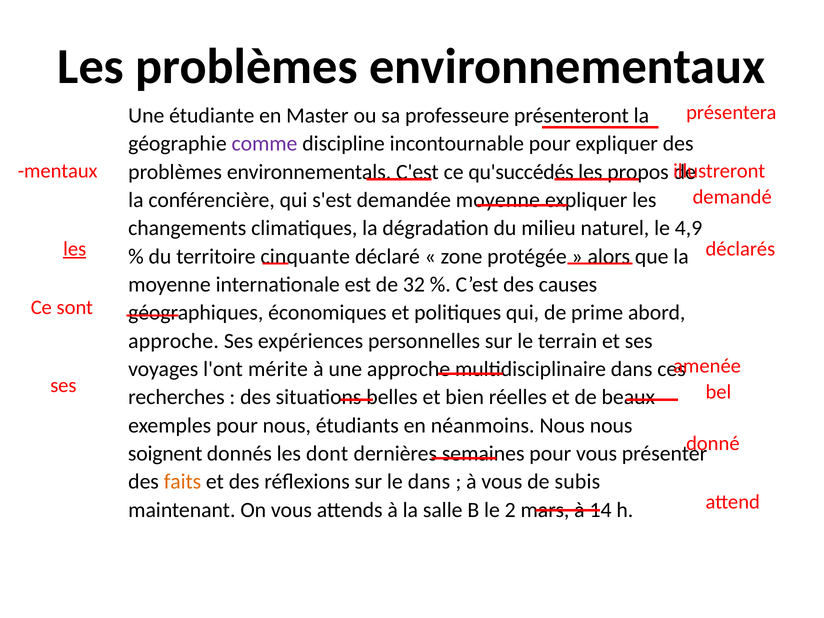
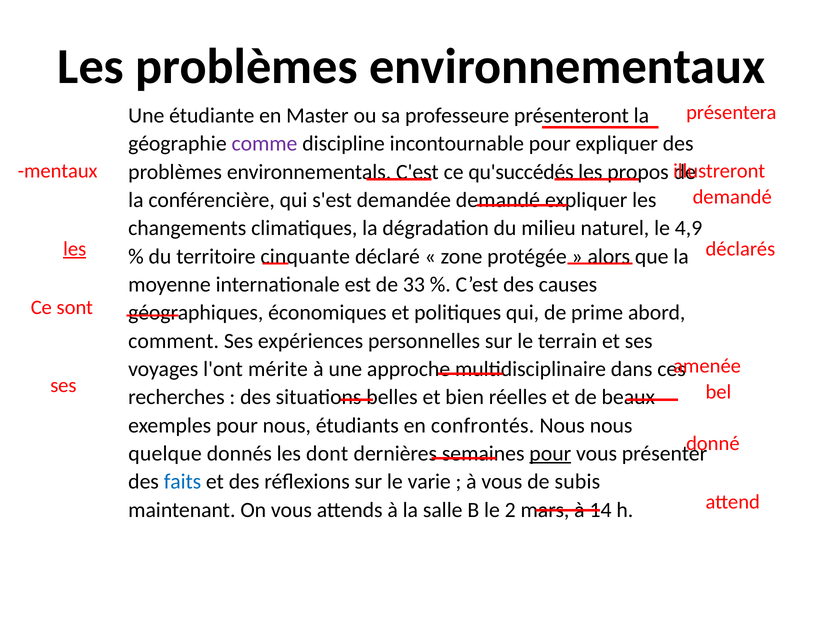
demandée moyenne: moyenne -> demandé
32: 32 -> 33
approche at (174, 341): approche -> comment
néanmoins: néanmoins -> confrontés
soignent: soignent -> quelque
pour at (550, 454) underline: none -> present
faits colour: orange -> blue
le dans: dans -> varie
